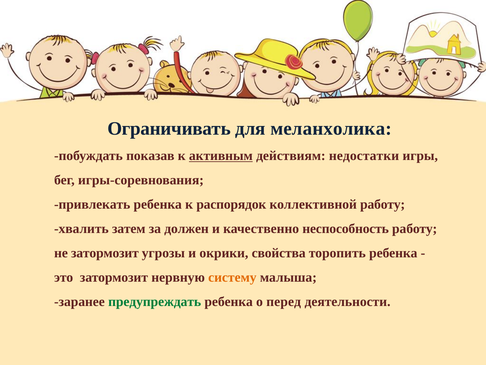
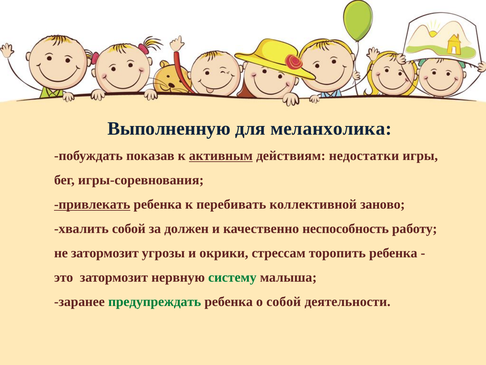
Ограничивать: Ограничивать -> Выполненную
привлекать underline: none -> present
распорядок: распорядок -> перебивать
коллективной работу: работу -> заново
хвалить затем: затем -> собой
свойства: свойства -> стрессам
систему colour: orange -> green
о перед: перед -> собой
